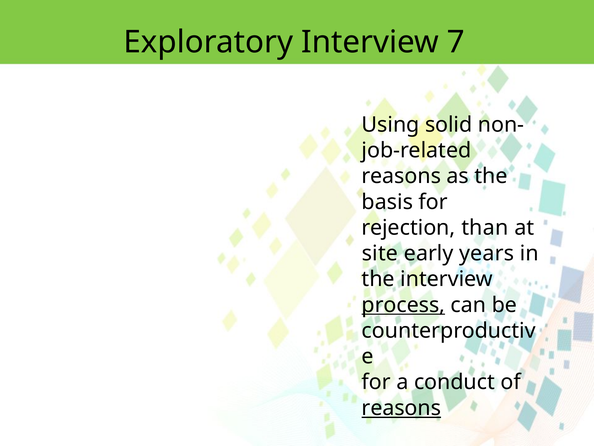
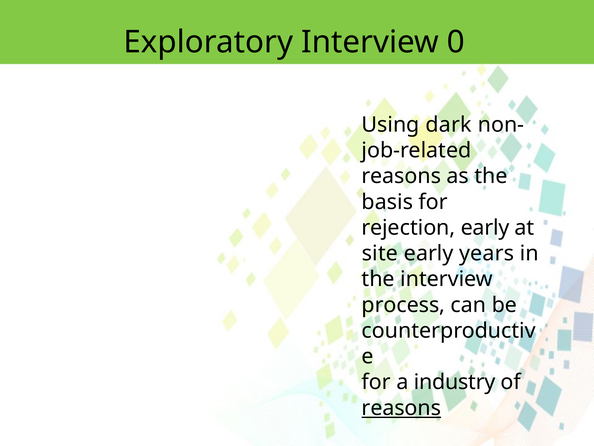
7: 7 -> 0
solid: solid -> dark
rejection than: than -> early
process underline: present -> none
conduct: conduct -> industry
